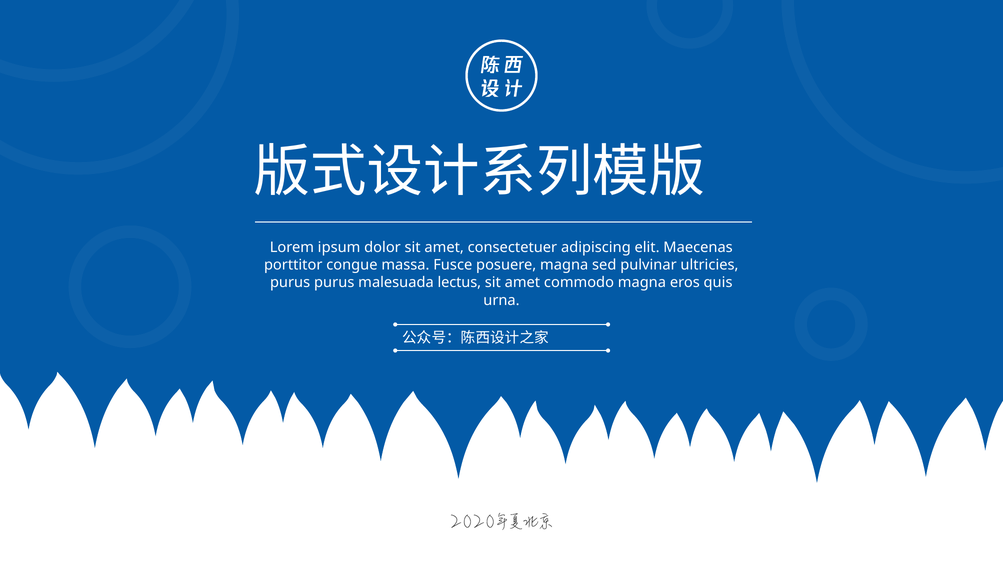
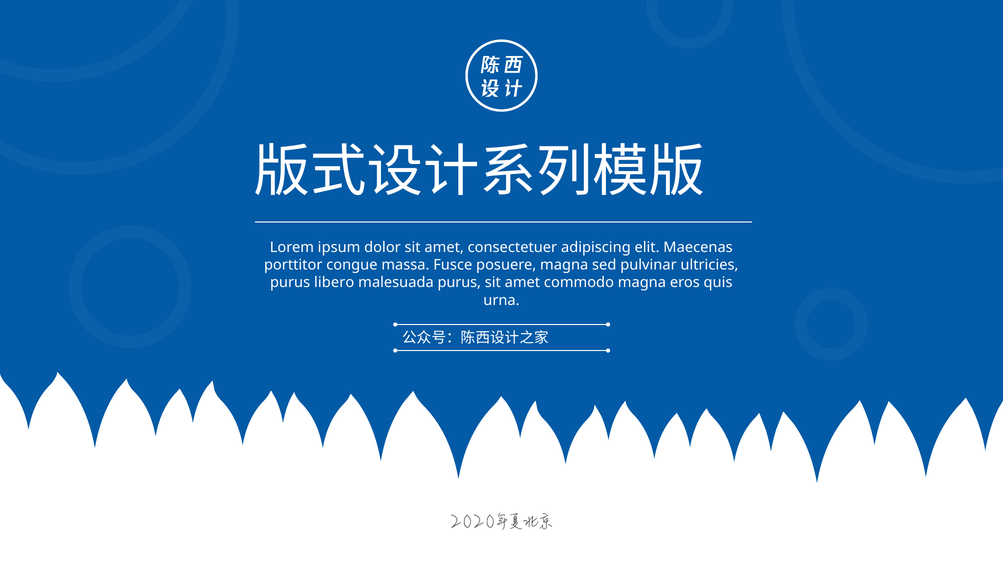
purus purus: purus -> libero
malesuada lectus: lectus -> purus
